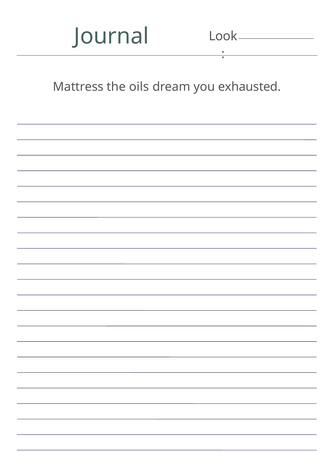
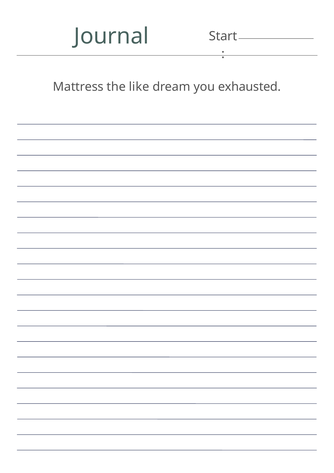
Look: Look -> Start
oils: oils -> like
